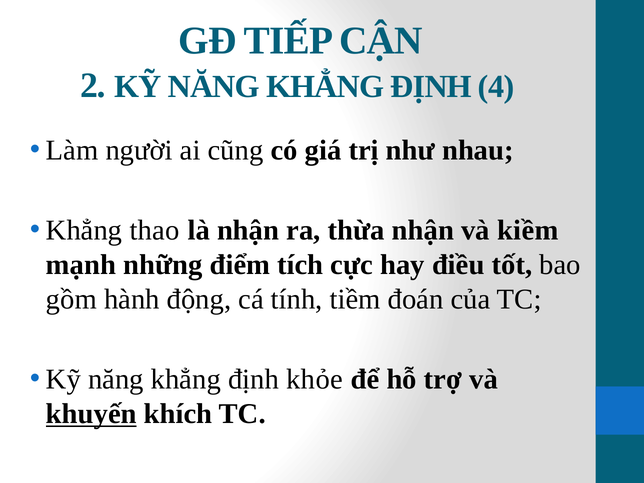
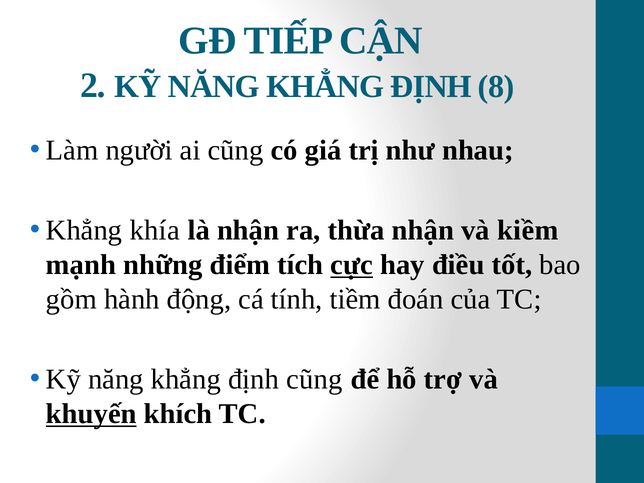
4: 4 -> 8
thao: thao -> khía
cực underline: none -> present
định khỏe: khỏe -> cũng
